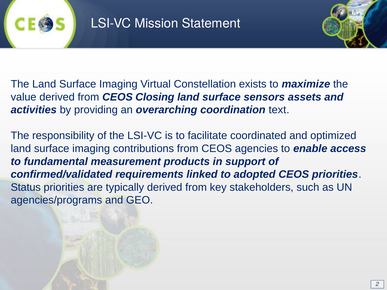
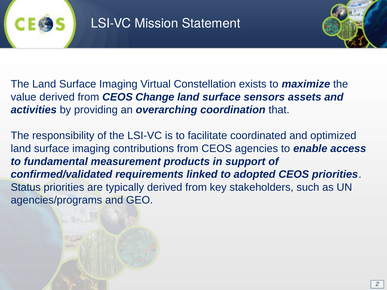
Closing: Closing -> Change
text: text -> that
